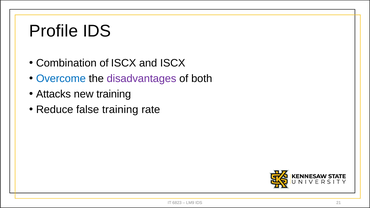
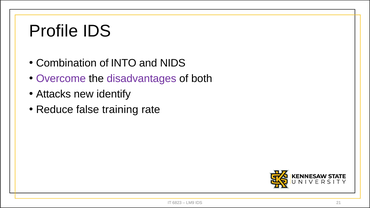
of ISCX: ISCX -> INTO
and ISCX: ISCX -> NIDS
Overcome colour: blue -> purple
new training: training -> identify
